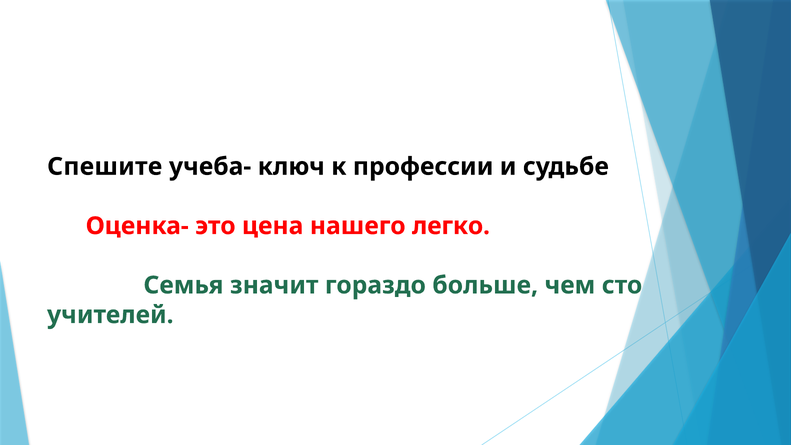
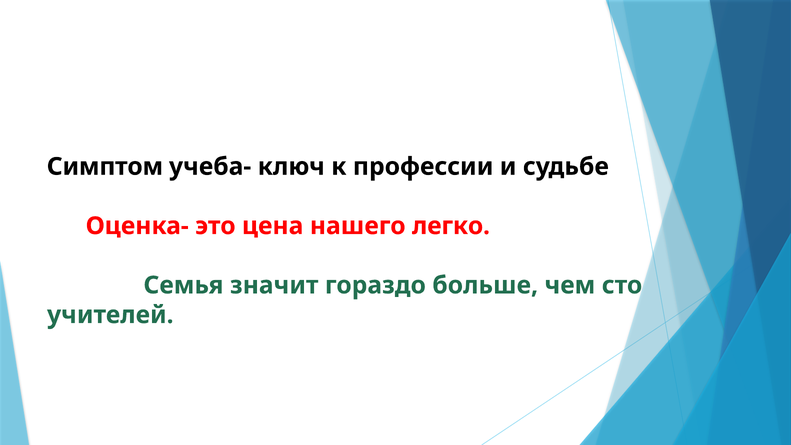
Спешите: Спешите -> Симптом
